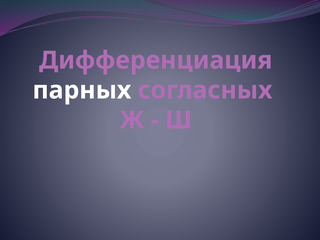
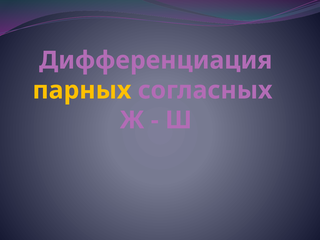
парных colour: white -> yellow
